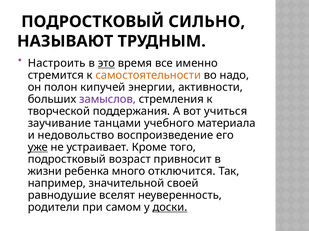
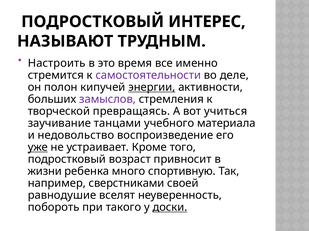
СИЛЬНО: СИЛЬНО -> ИНТЕРЕС
это underline: present -> none
самостоятельности colour: orange -> purple
надо: надо -> деле
энергии underline: none -> present
поддержания: поддержания -> превращаясь
отключится: отключится -> спортивную
значительной: значительной -> сверстниками
родители: родители -> побороть
самом: самом -> такого
